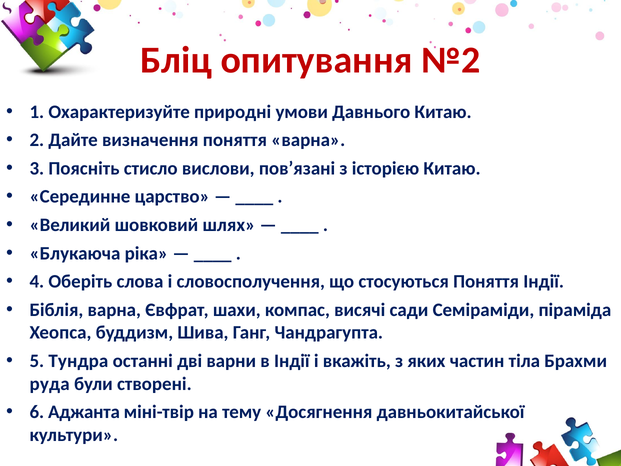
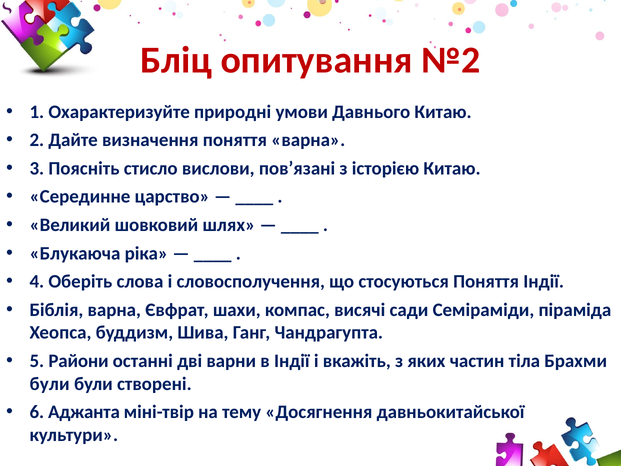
Тундра: Тундра -> Райони
руда at (50, 384): руда -> були
